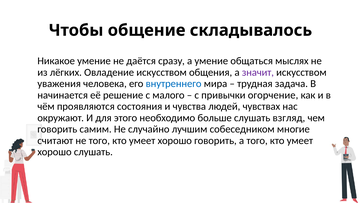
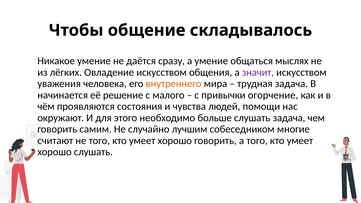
внутреннего colour: blue -> orange
чувствах: чувствах -> помощи
слушать взгляд: взгляд -> задача
